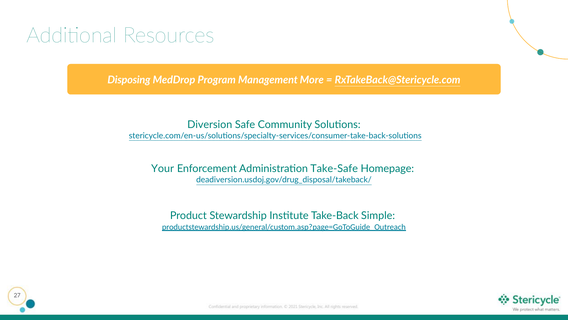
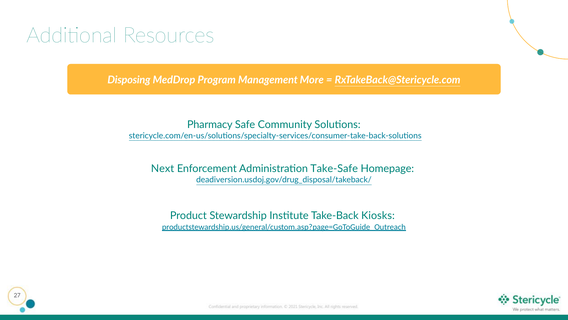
Diversion: Diversion -> Pharmacy
Your: Your -> Next
Simple: Simple -> Kiosks
